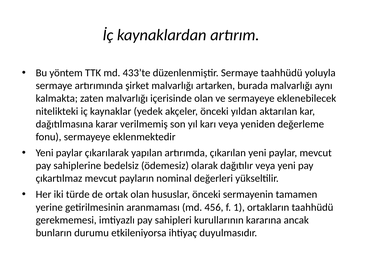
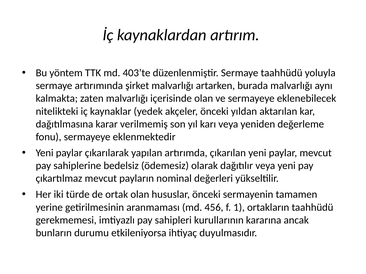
433’te: 433’te -> 403’te
